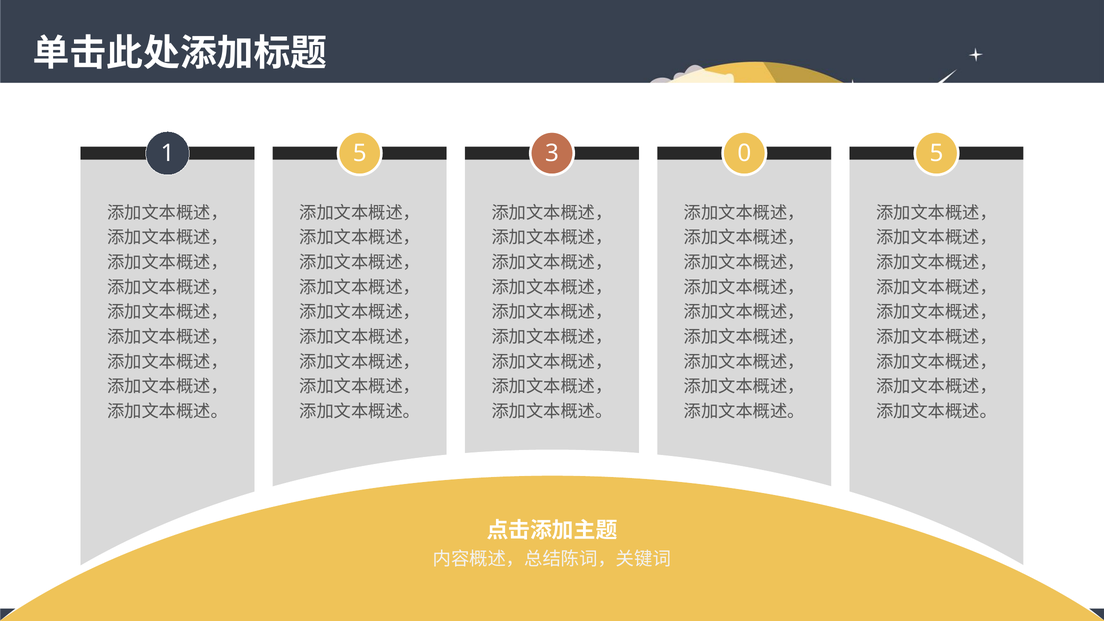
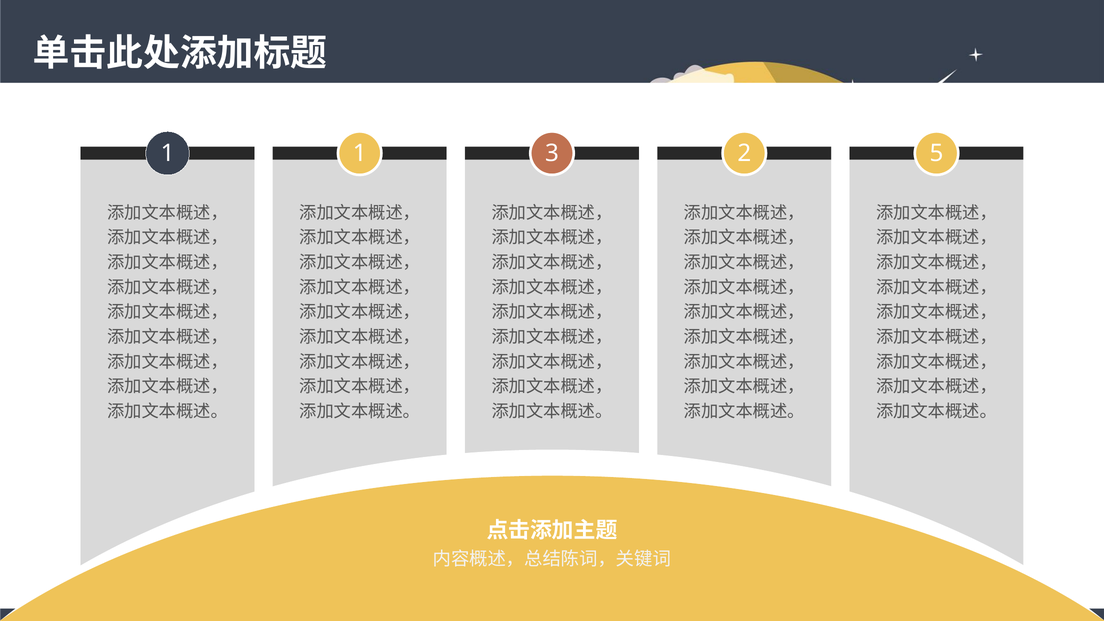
1 5: 5 -> 1
0: 0 -> 2
